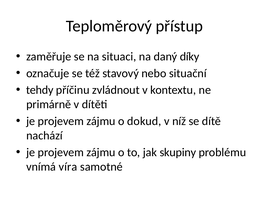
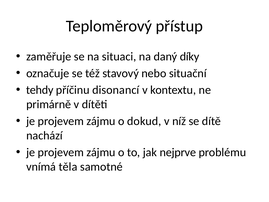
zvládnout: zvládnout -> disonancí
skupiny: skupiny -> nejprve
víra: víra -> těla
